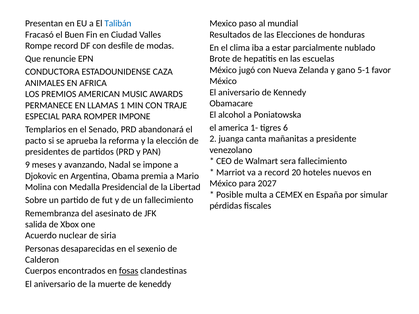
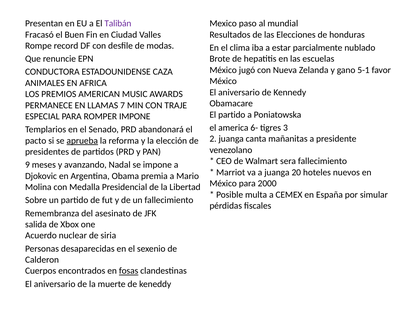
Talibán colour: blue -> purple
1: 1 -> 7
El alcohol: alcohol -> partido
1-: 1- -> 6-
6: 6 -> 3
aprueba underline: none -> present
a record: record -> juanga
2027: 2027 -> 2000
